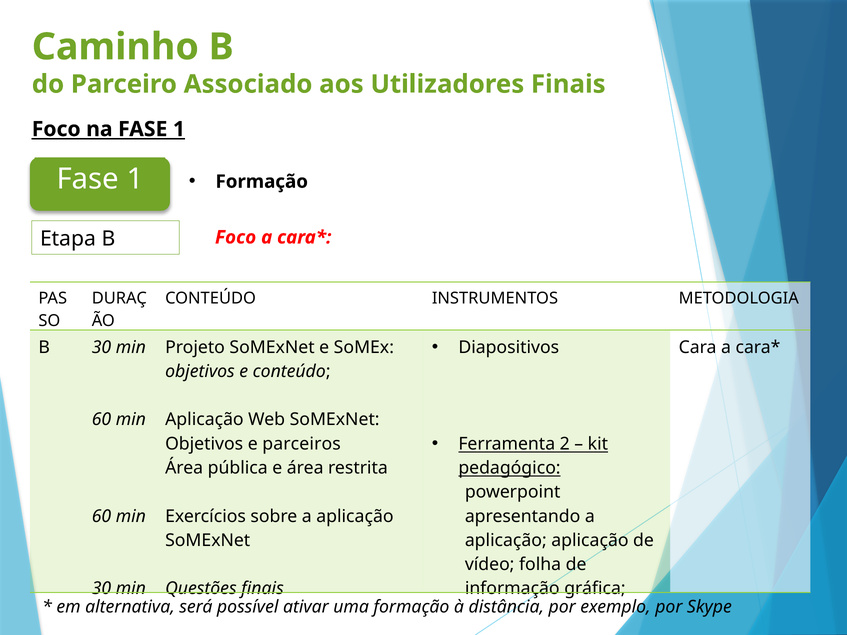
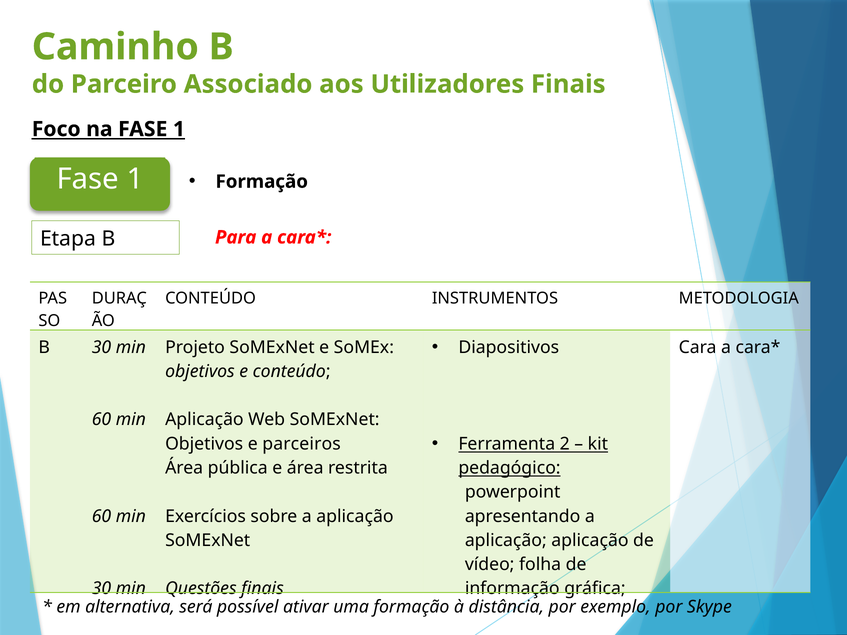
B Foco: Foco -> Para
